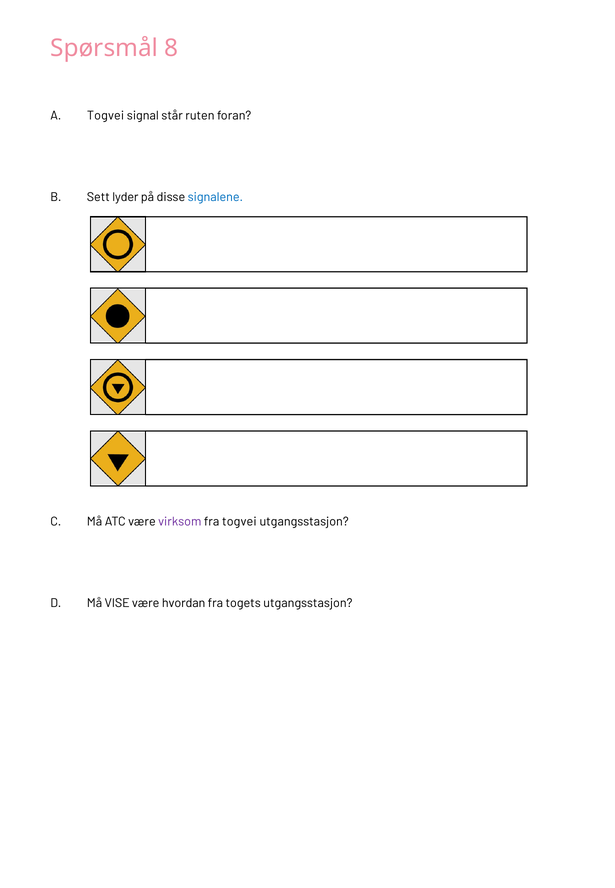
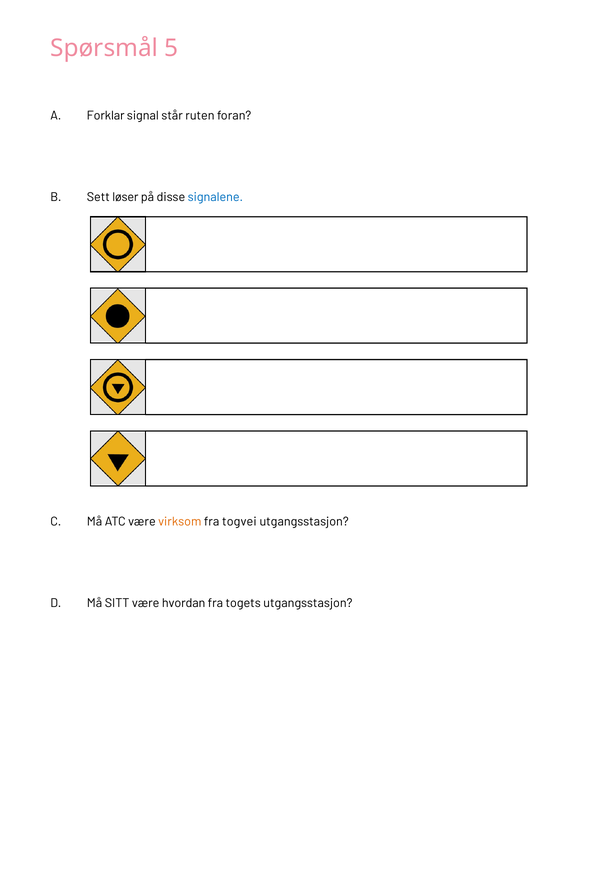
8: 8 -> 5
Togvei at (106, 116): Togvei -> Forklar
lyder: lyder -> løser
virksom colour: purple -> orange
VISE: VISE -> SITT
